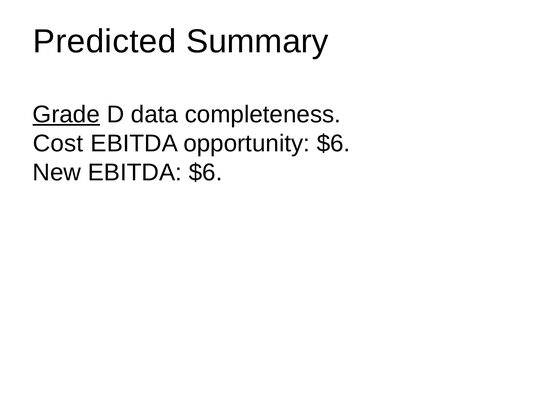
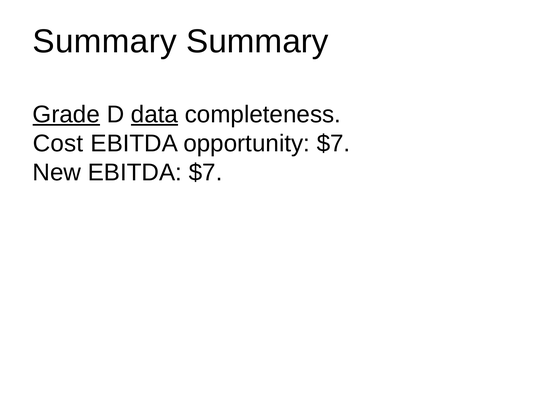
Predicted at (105, 41): Predicted -> Summary
data underline: none -> present
opportunity $6: $6 -> $7
EBITDA $6: $6 -> $7
